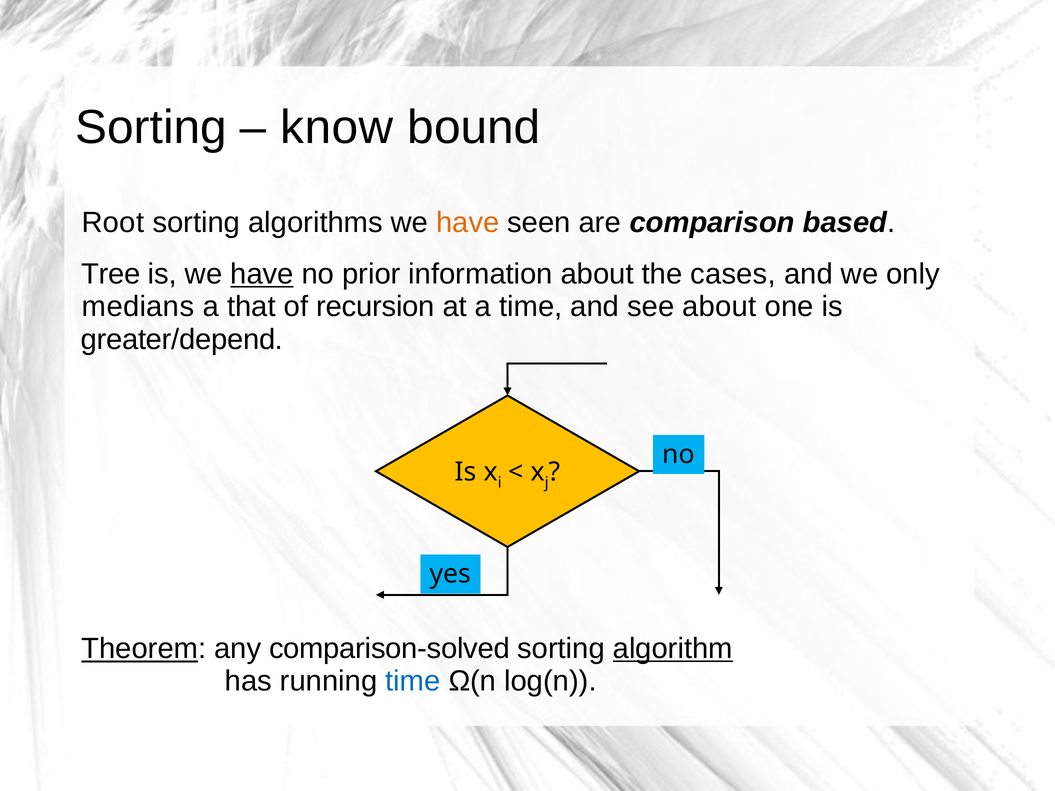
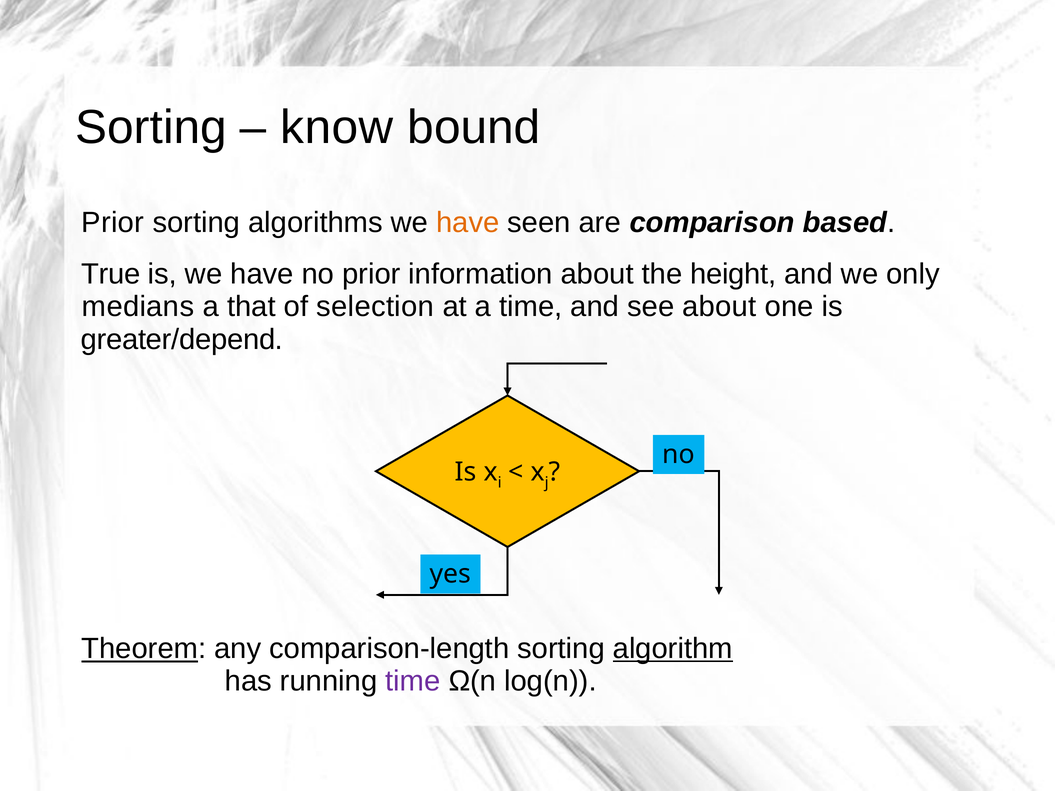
Root at (113, 223): Root -> Prior
Tree: Tree -> True
have at (262, 274) underline: present -> none
cases: cases -> height
recursion: recursion -> selection
comparison-solved: comparison-solved -> comparison-length
time at (413, 681) colour: blue -> purple
